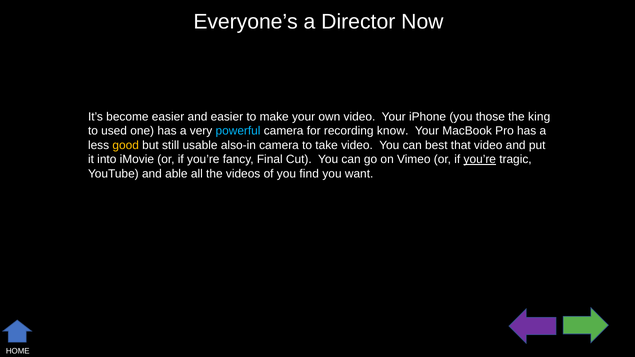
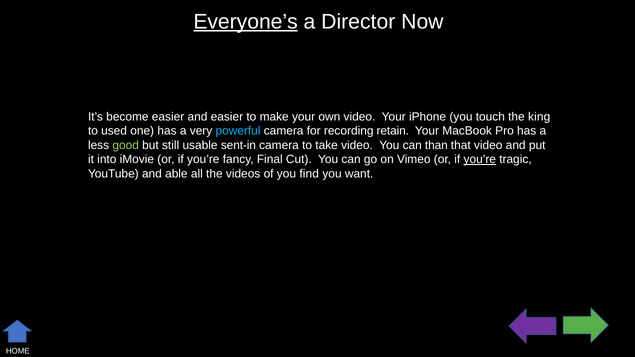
Everyone’s underline: none -> present
those: those -> touch
know: know -> retain
good colour: yellow -> light green
also-in: also-in -> sent-in
best: best -> than
